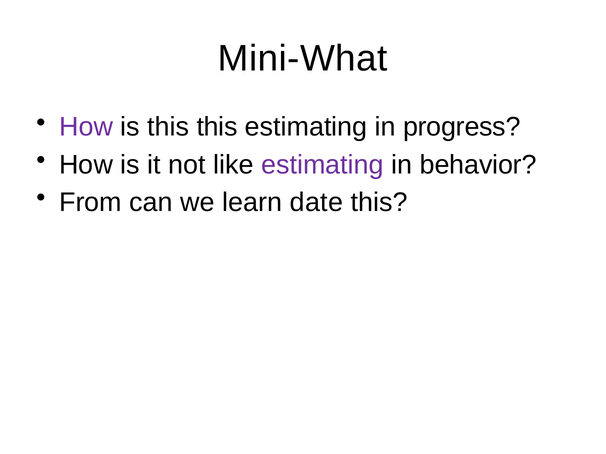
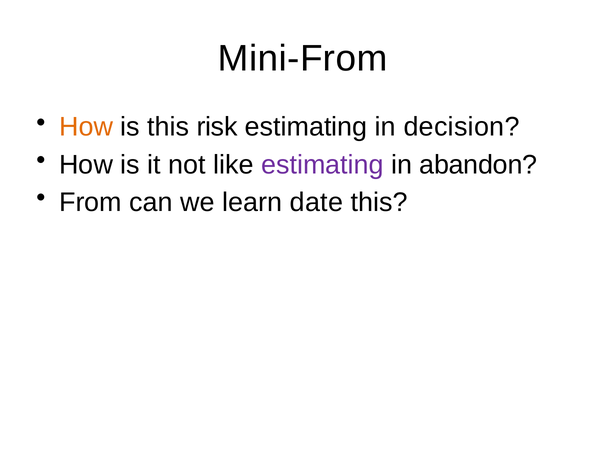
Mini-What: Mini-What -> Mini-From
How at (86, 127) colour: purple -> orange
this this: this -> risk
progress: progress -> decision
behavior: behavior -> abandon
